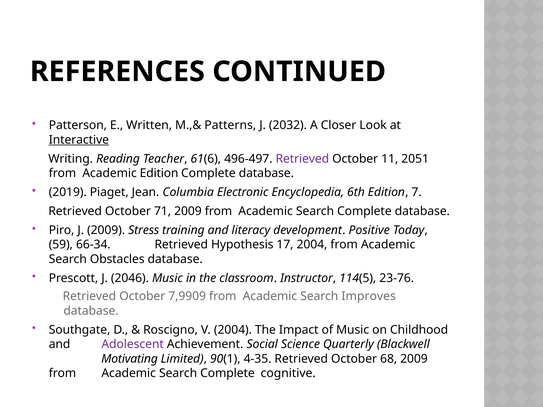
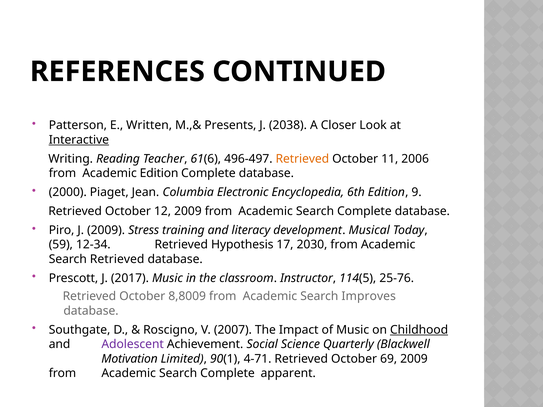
Patterns: Patterns -> Presents
2032: 2032 -> 2038
Retrieved at (302, 159) colour: purple -> orange
2051: 2051 -> 2006
2019: 2019 -> 2000
7: 7 -> 9
71: 71 -> 12
Positive: Positive -> Musical
66-34: 66-34 -> 12-34
17 2004: 2004 -> 2030
Search Obstacles: Obstacles -> Retrieved
2046: 2046 -> 2017
23-76: 23-76 -> 25-76
7,9909: 7,9909 -> 8,8009
V 2004: 2004 -> 2007
Childhood underline: none -> present
Motivating: Motivating -> Motivation
4-35: 4-35 -> 4-71
68: 68 -> 69
cognitive: cognitive -> apparent
